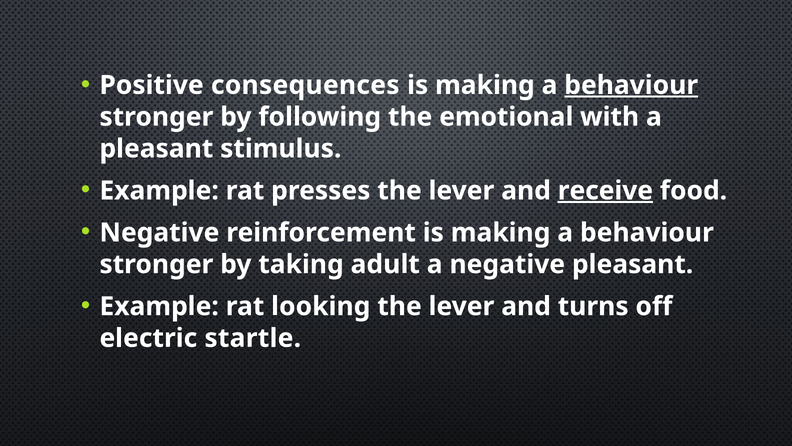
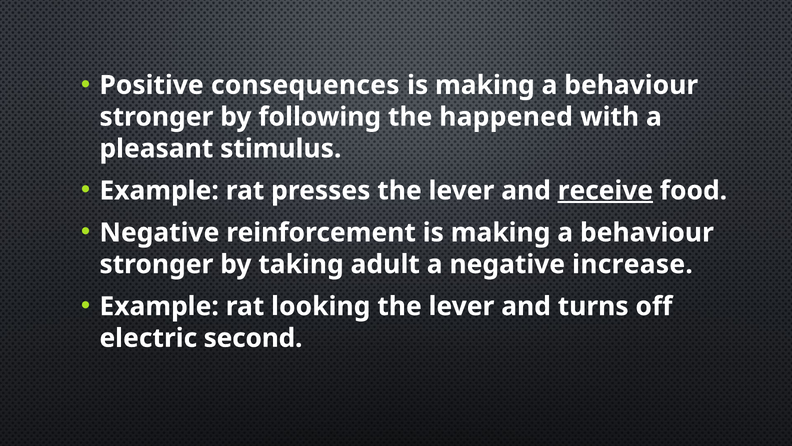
behaviour at (631, 85) underline: present -> none
emotional: emotional -> happened
negative pleasant: pleasant -> increase
startle: startle -> second
